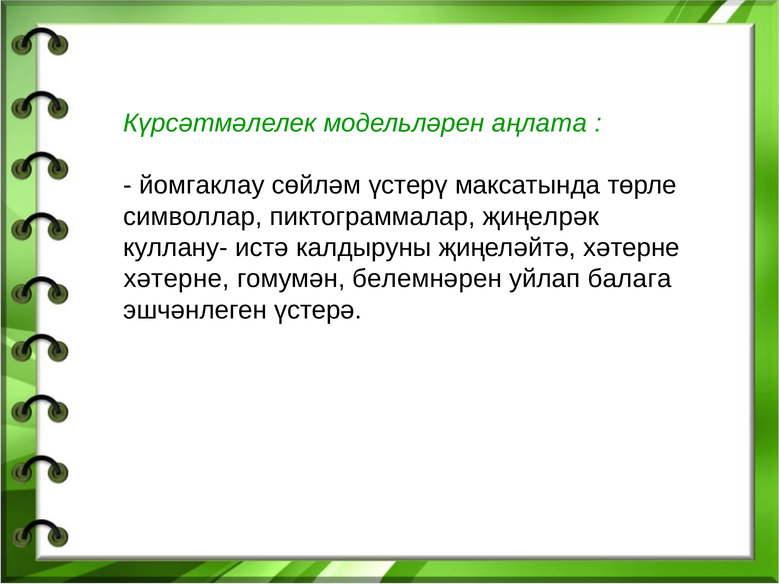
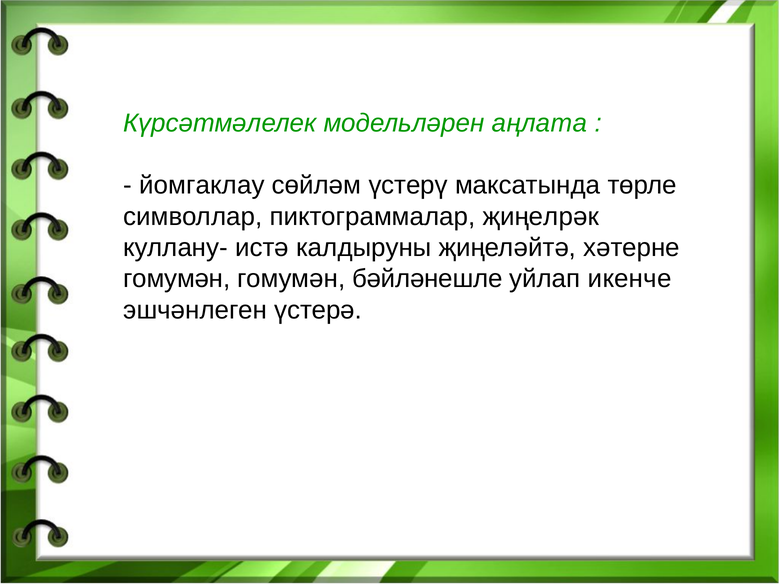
хәтерне at (177, 279): хәтерне -> гомумән
белемнәрен: белемнәрен -> бәйләнешле
балага: балага -> икенче
